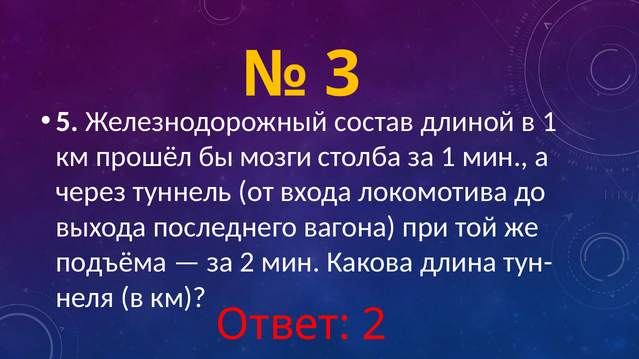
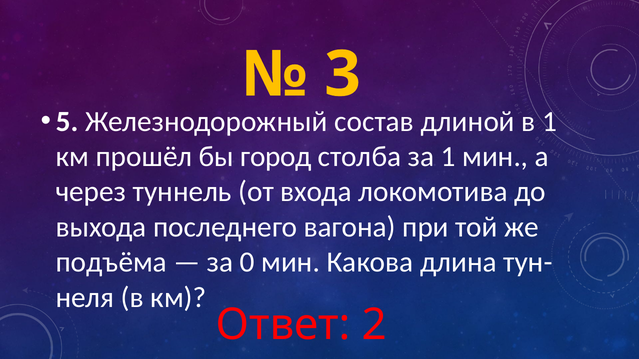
мозги: мозги -> город
за 2: 2 -> 0
